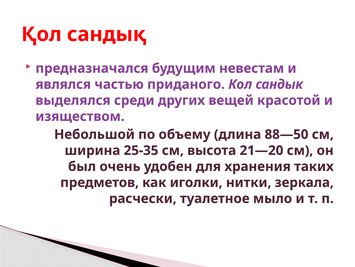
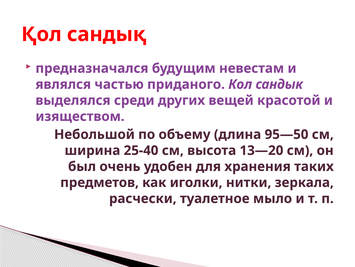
88—50: 88—50 -> 95—50
25-35: 25-35 -> 25-40
21—20: 21—20 -> 13—20
